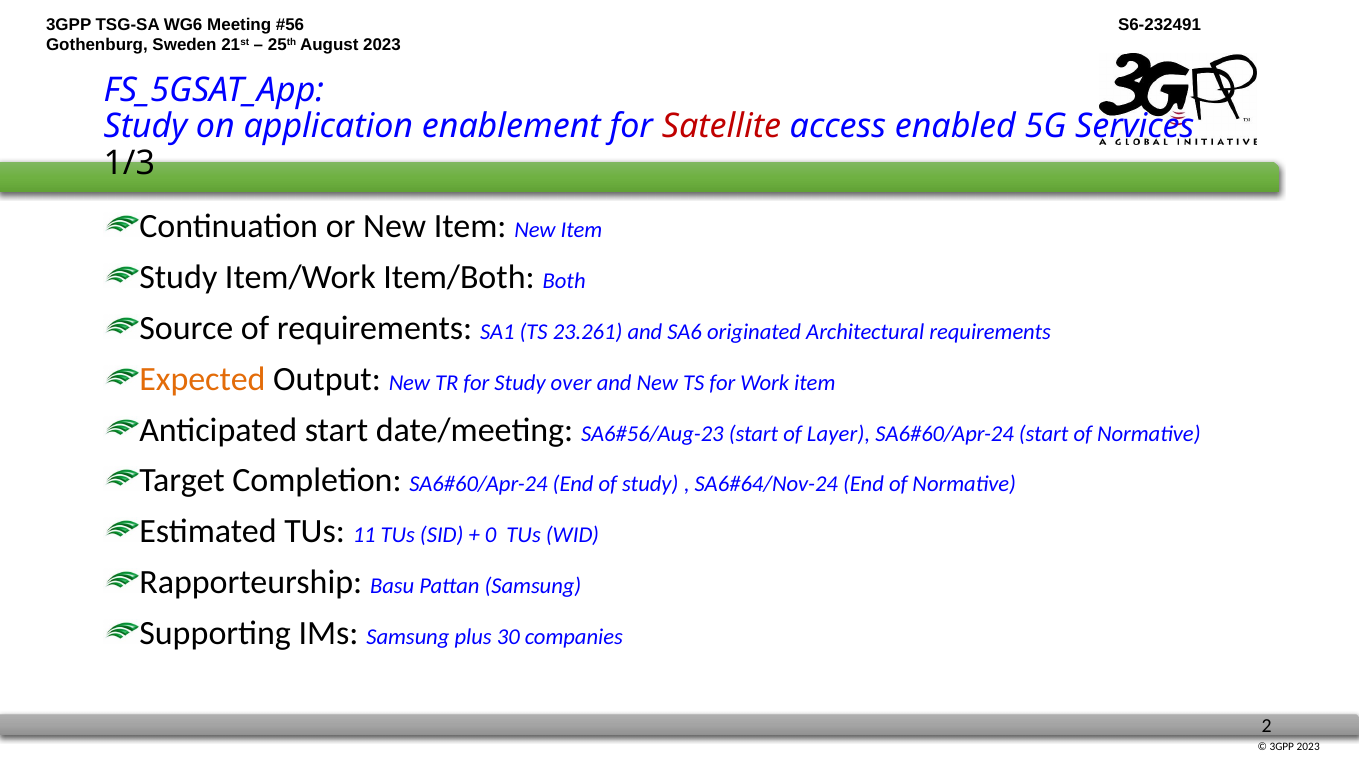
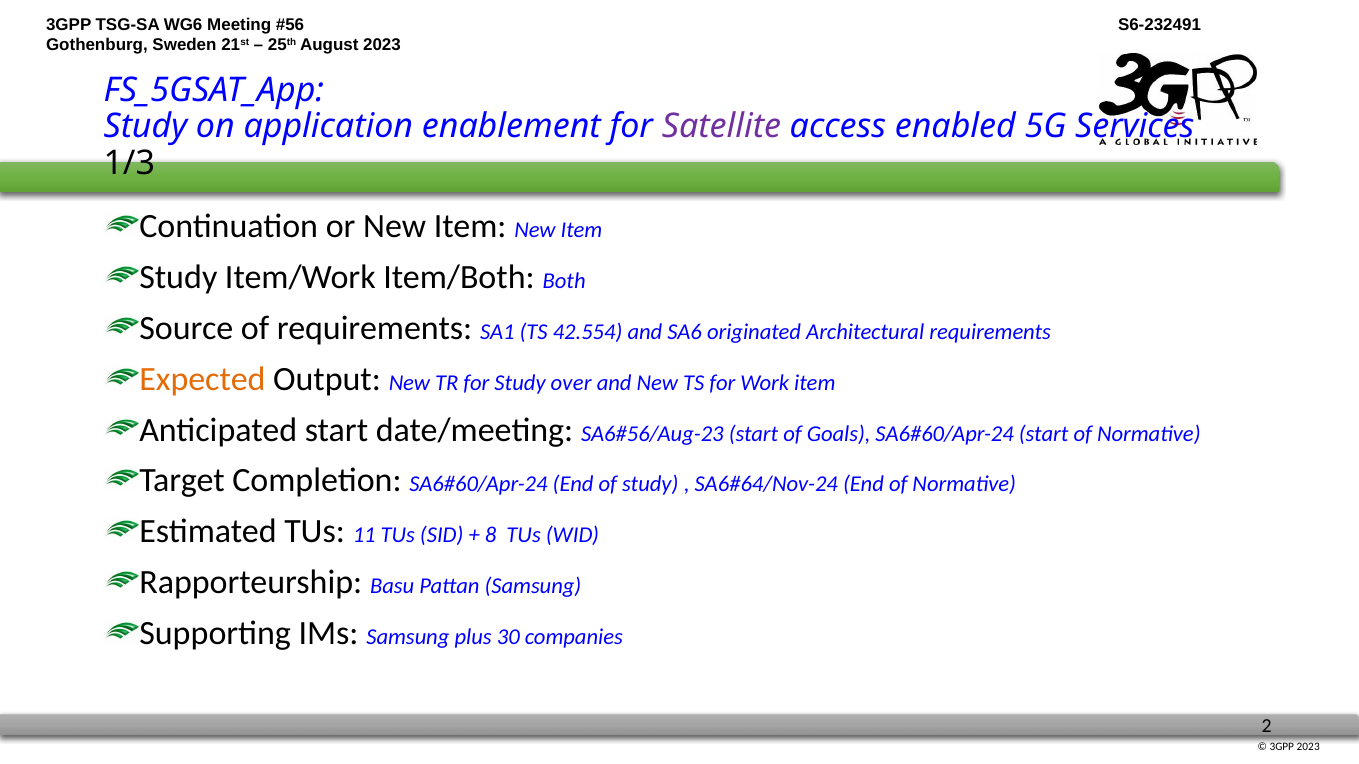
Satellite colour: red -> purple
23.261: 23.261 -> 42.554
Layer: Layer -> Goals
0: 0 -> 8
